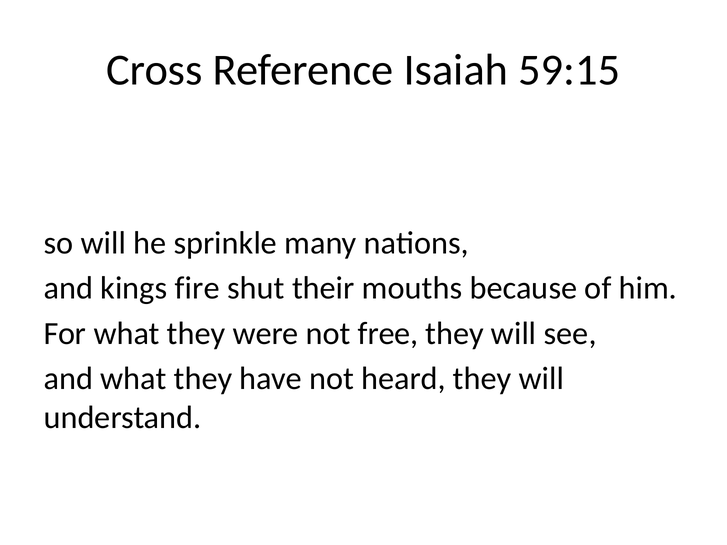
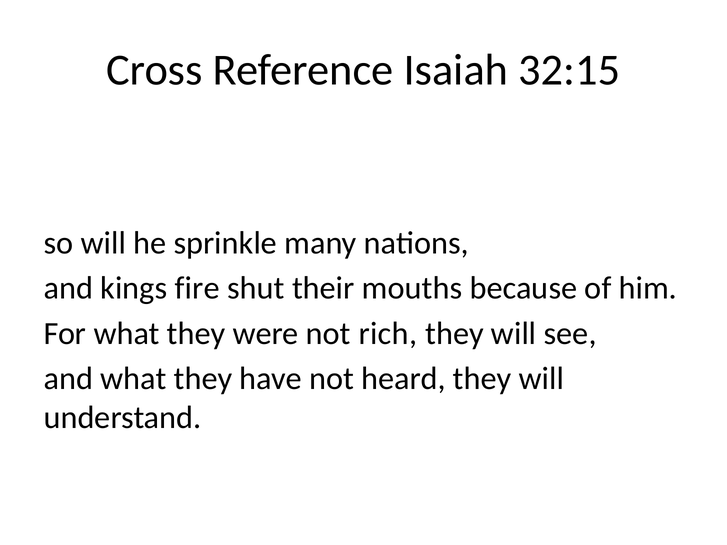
59:15: 59:15 -> 32:15
free: free -> rich
